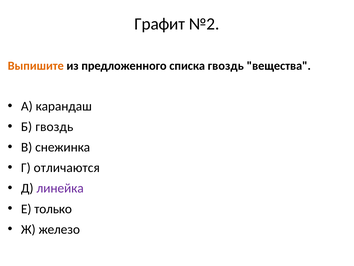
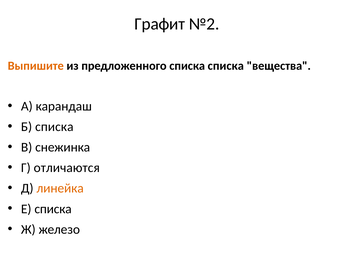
списка гвоздь: гвоздь -> списка
Б гвоздь: гвоздь -> списка
линейка colour: purple -> orange
Е только: только -> списка
